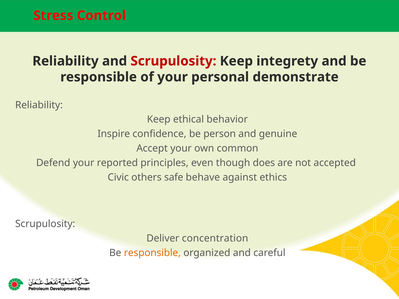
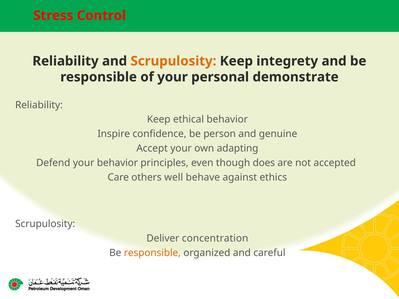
Scrupulosity at (173, 61) colour: red -> orange
common: common -> adapting
your reported: reported -> behavior
Civic: Civic -> Care
safe: safe -> well
